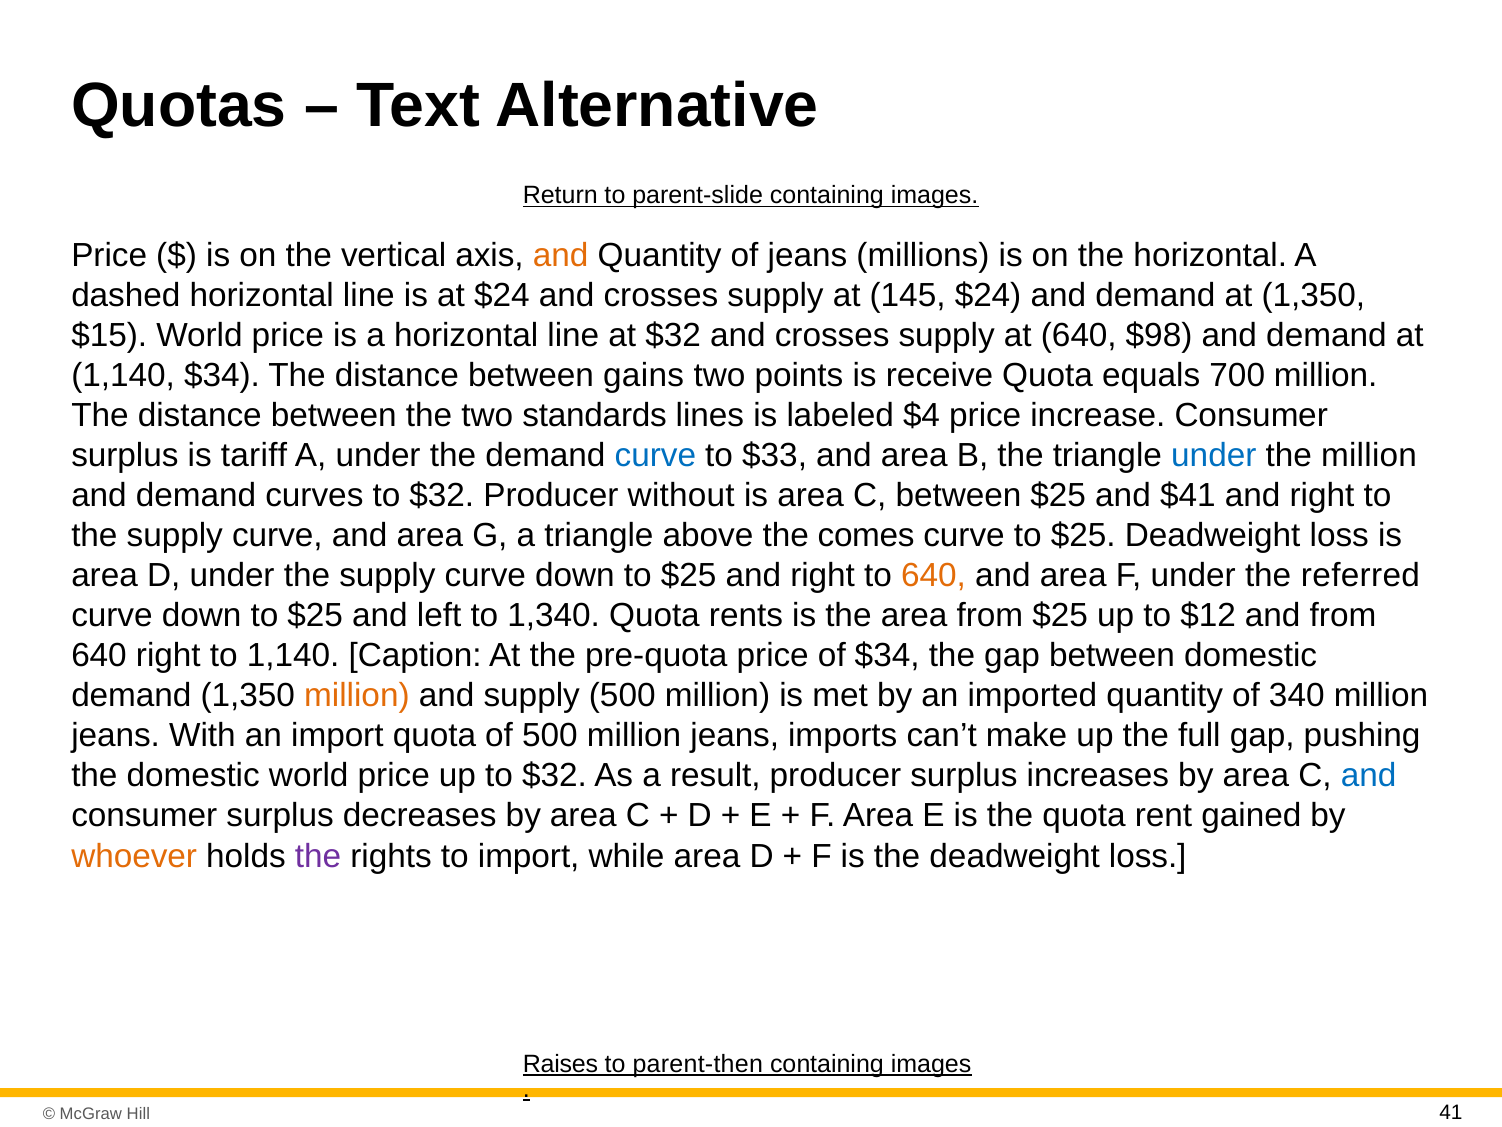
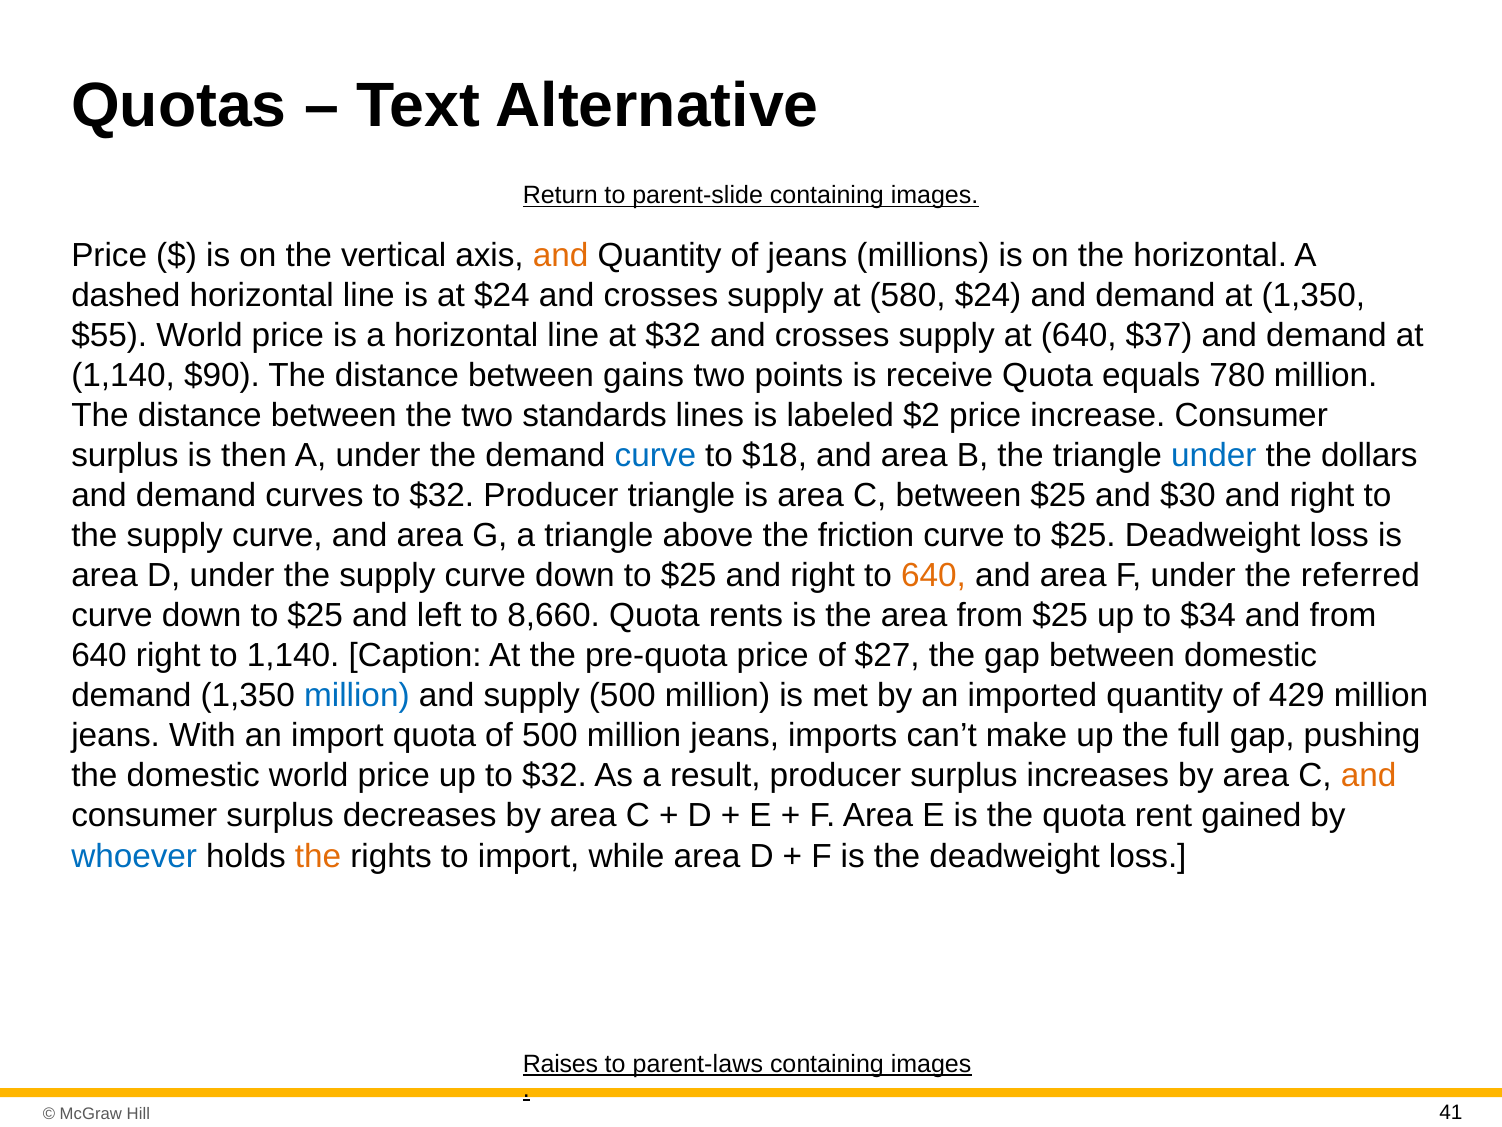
145: 145 -> 580
$15: $15 -> $55
$98: $98 -> $37
1,140 $34: $34 -> $90
700: 700 -> 780
$4: $4 -> $2
tariff: tariff -> then
$33: $33 -> $18
the million: million -> dollars
Producer without: without -> triangle
$41: $41 -> $30
comes: comes -> friction
1,340: 1,340 -> 8,660
$12: $12 -> $34
of $34: $34 -> $27
million at (357, 696) colour: orange -> blue
340: 340 -> 429
and at (1369, 776) colour: blue -> orange
whoever colour: orange -> blue
the at (318, 856) colour: purple -> orange
parent-then: parent-then -> parent-laws
